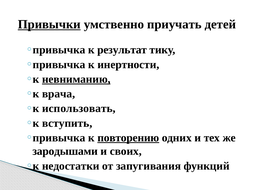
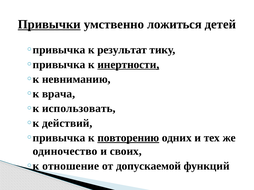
приучать: приучать -> ложиться
инертности underline: none -> present
невниманию underline: present -> none
вступить: вступить -> действий
зародышами: зародышами -> одиночество
недостатки: недостатки -> отношение
запугивания: запугивания -> допускаемой
